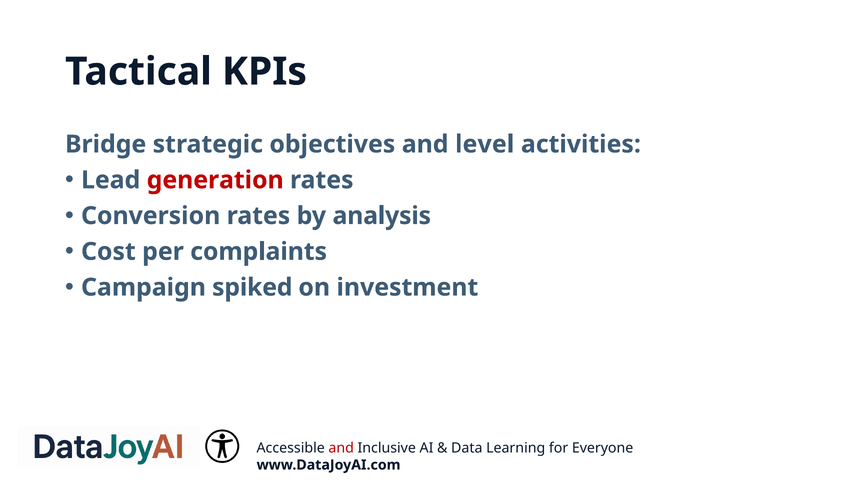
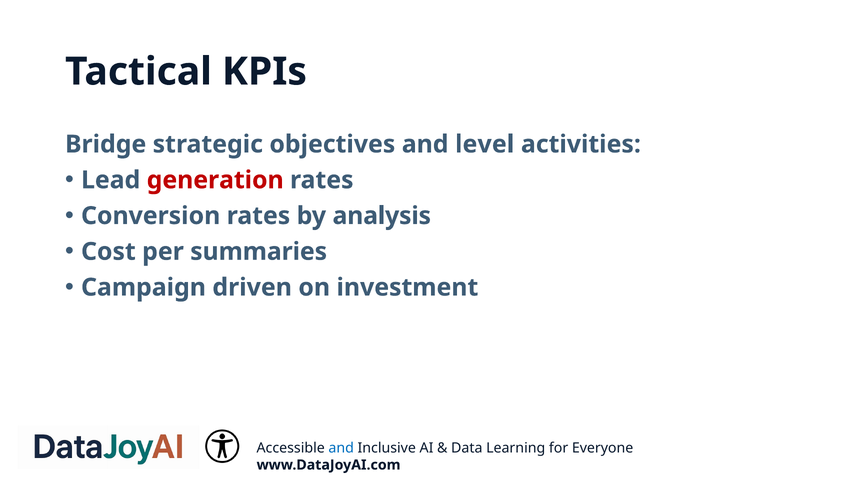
complaints: complaints -> summaries
spiked: spiked -> driven
and at (341, 448) colour: red -> blue
